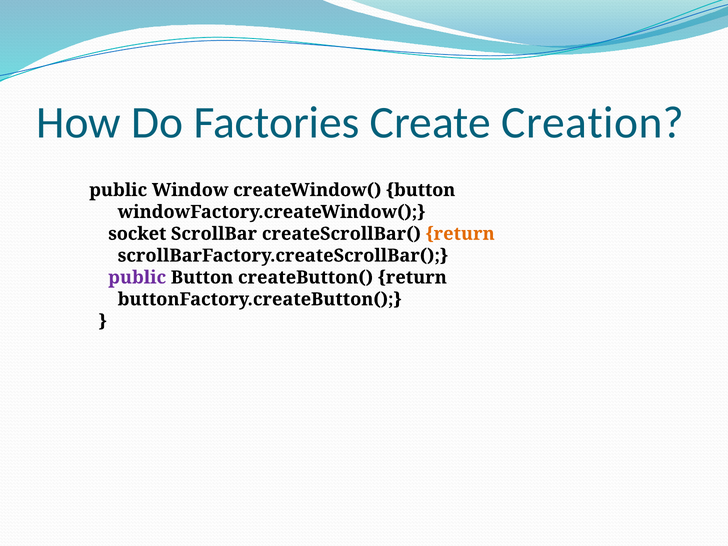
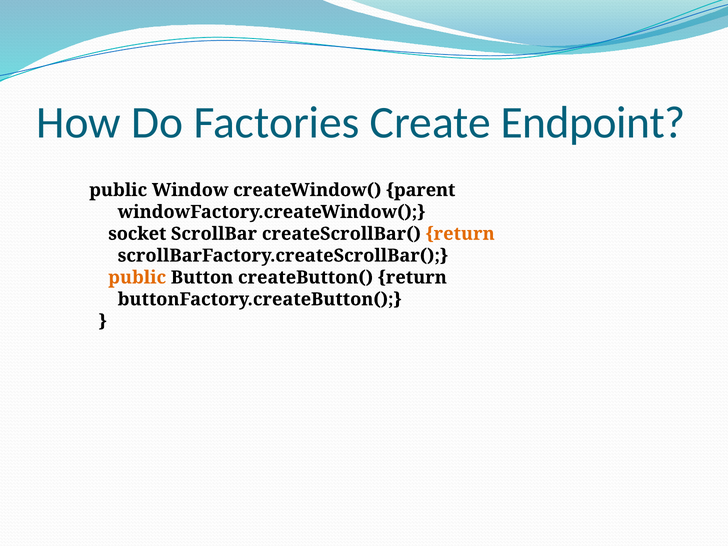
Creation: Creation -> Endpoint
createWindow( button: button -> parent
public at (137, 277) colour: purple -> orange
